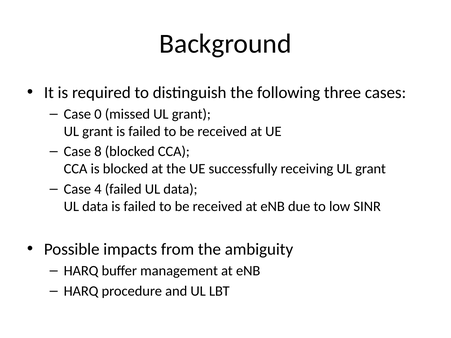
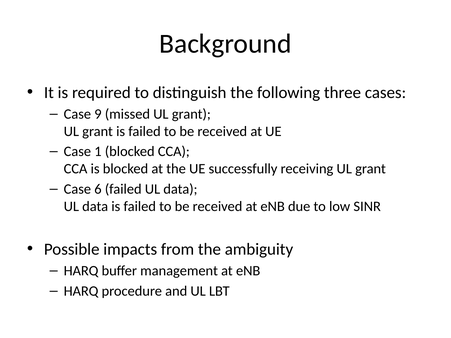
0: 0 -> 9
8: 8 -> 1
4: 4 -> 6
